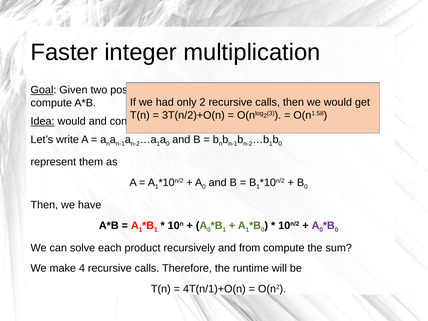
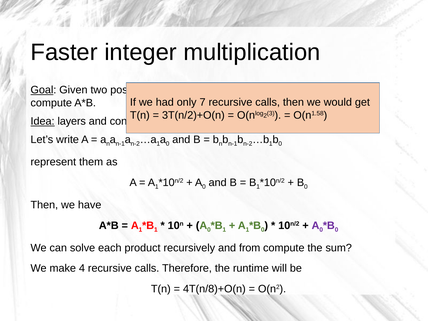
only 2: 2 -> 7
Idea would: would -> layers
4T(n/1)+O(n: 4T(n/1)+O(n -> 4T(n/8)+O(n
